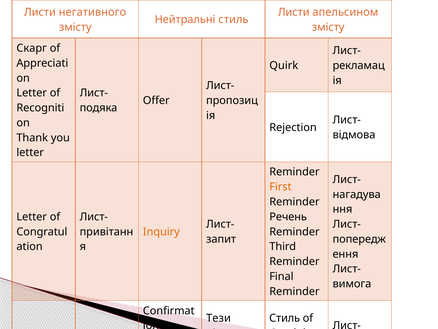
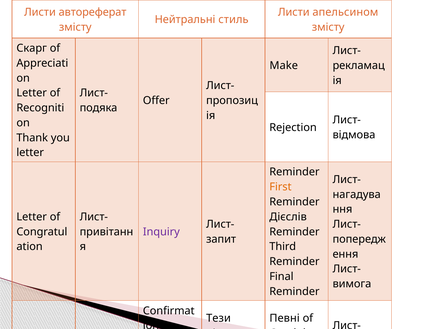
негативного: негативного -> автореферат
Quirk: Quirk -> Make
Речень: Речень -> Дієслів
Inquiry colour: orange -> purple
Стиль at (285, 318): Стиль -> Певні
